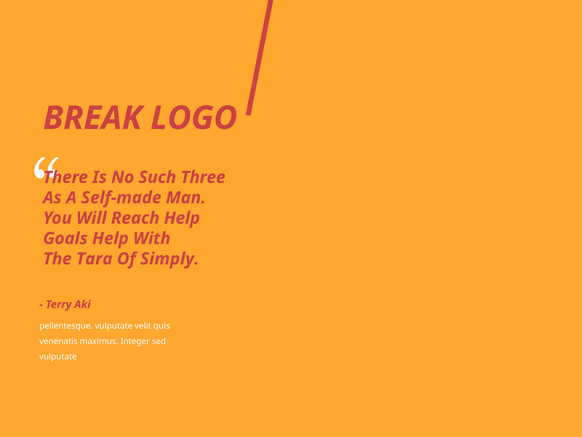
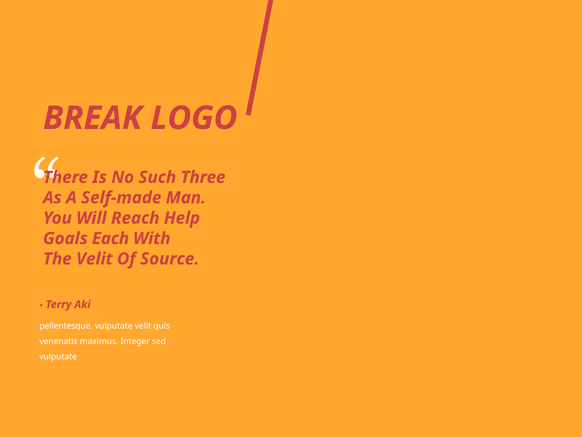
Goals Help: Help -> Each
The Tara: Tara -> Velit
Simply: Simply -> Source
